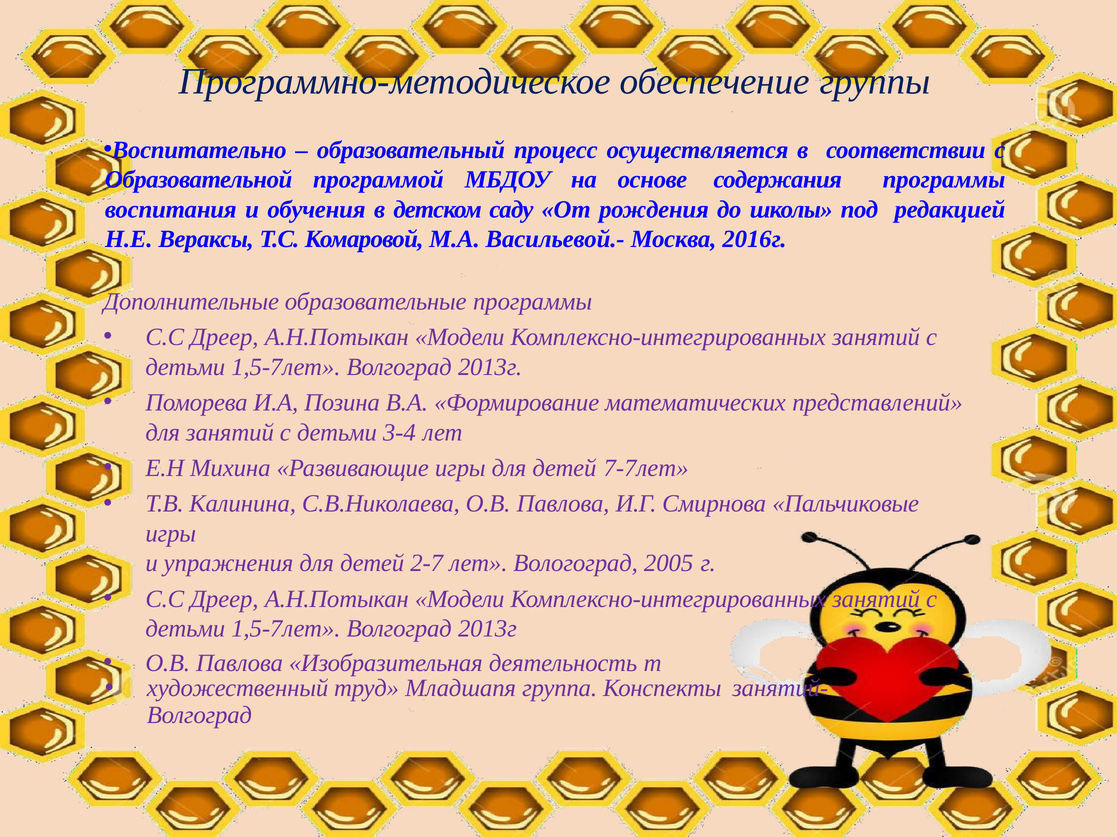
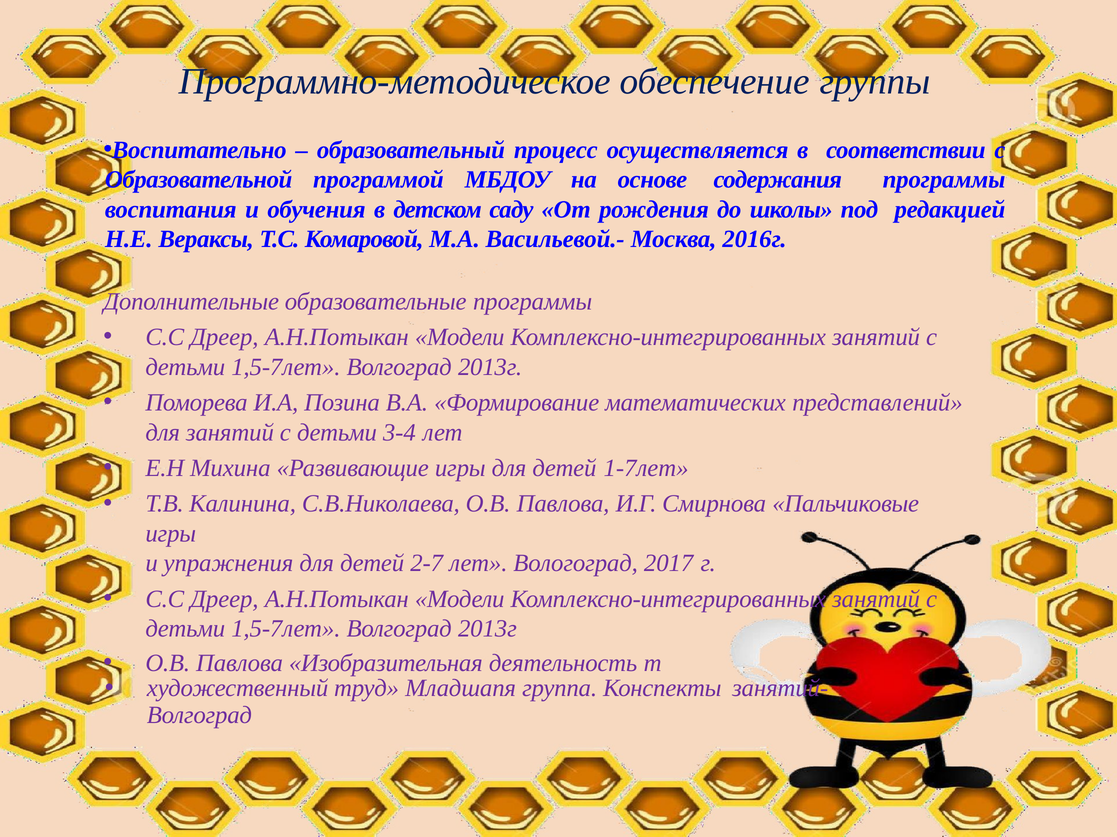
7-7лет: 7-7лет -> 1-7лет
2005: 2005 -> 2017
